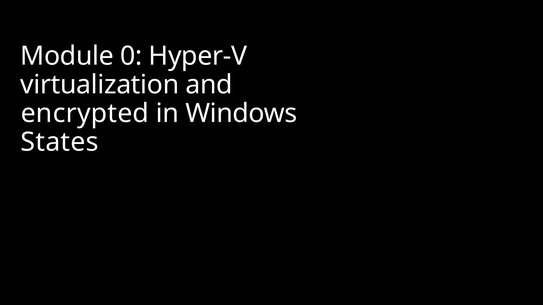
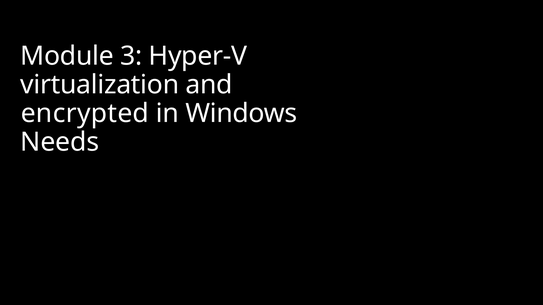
0: 0 -> 3
States: States -> Needs
